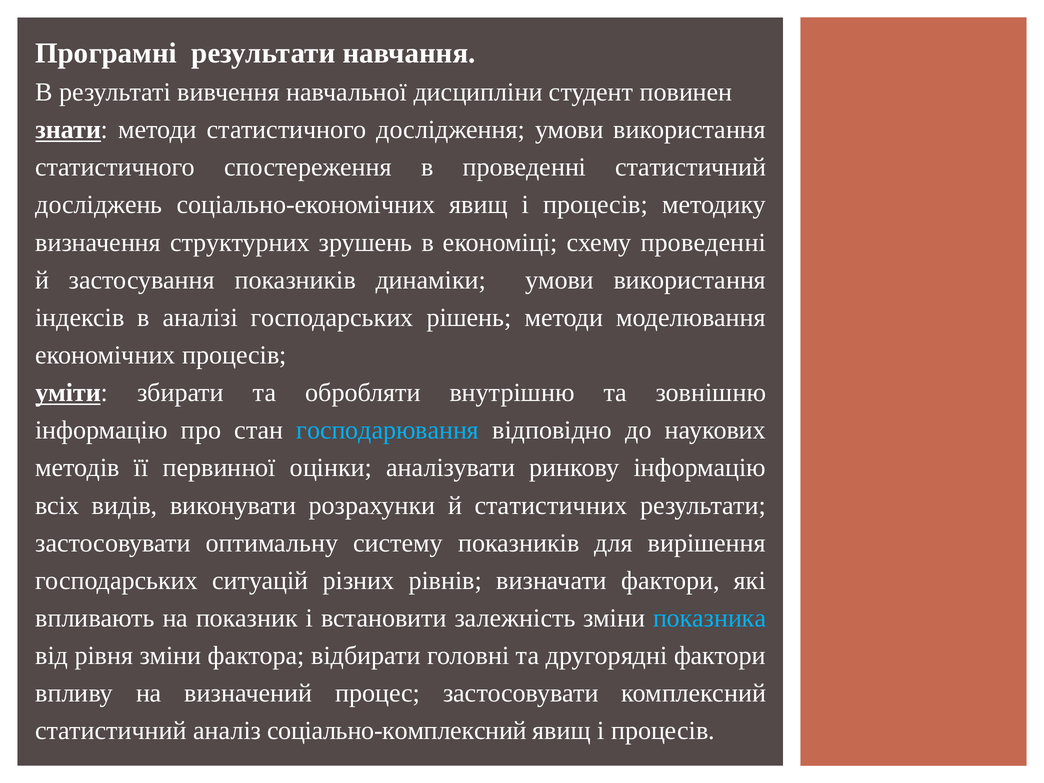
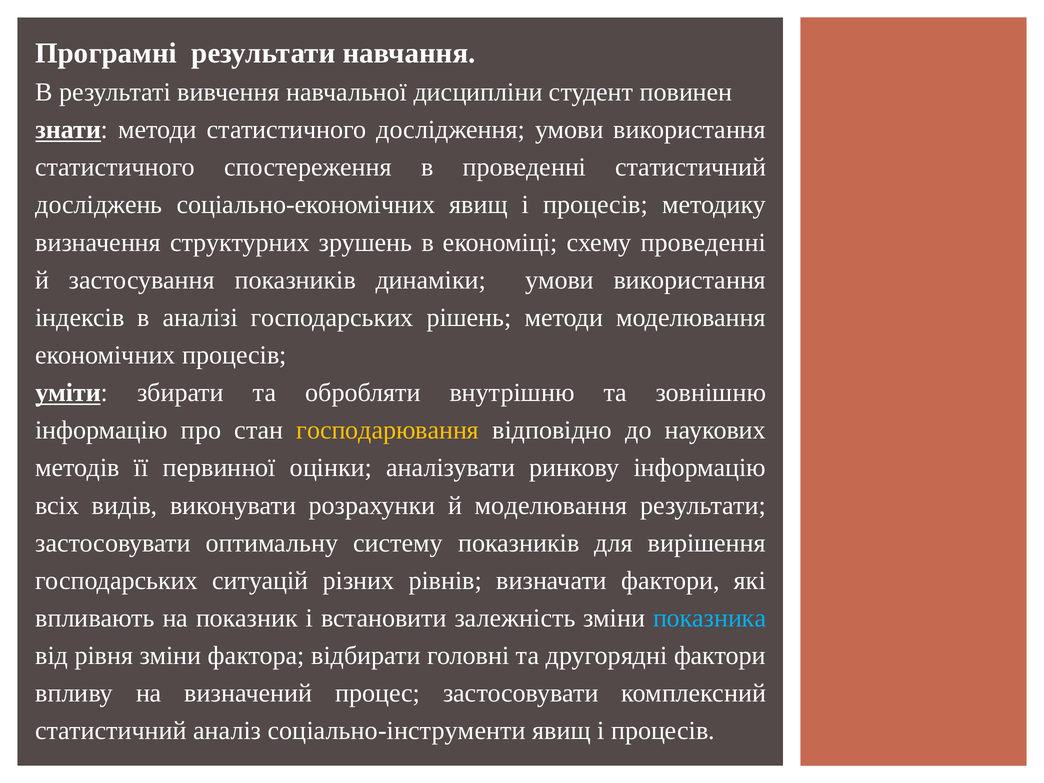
господарювання colour: light blue -> yellow
й статистичних: статистичних -> моделювання
соціально-комплексний: соціально-комплексний -> соціально-інструменти
